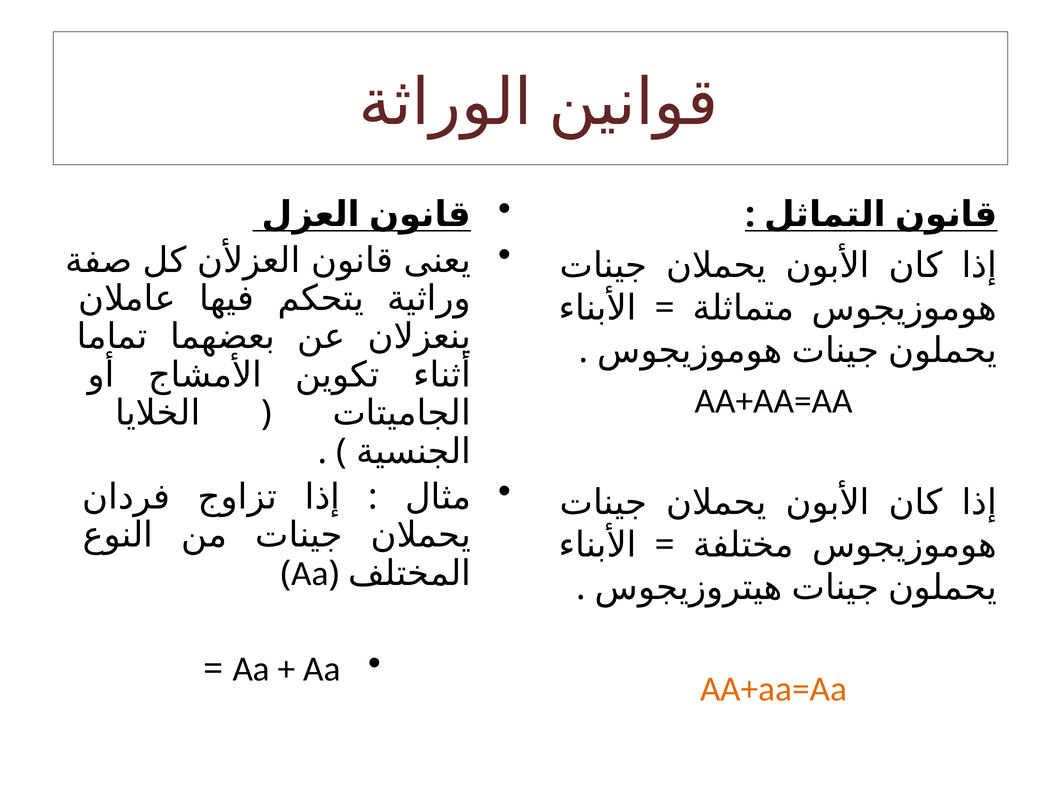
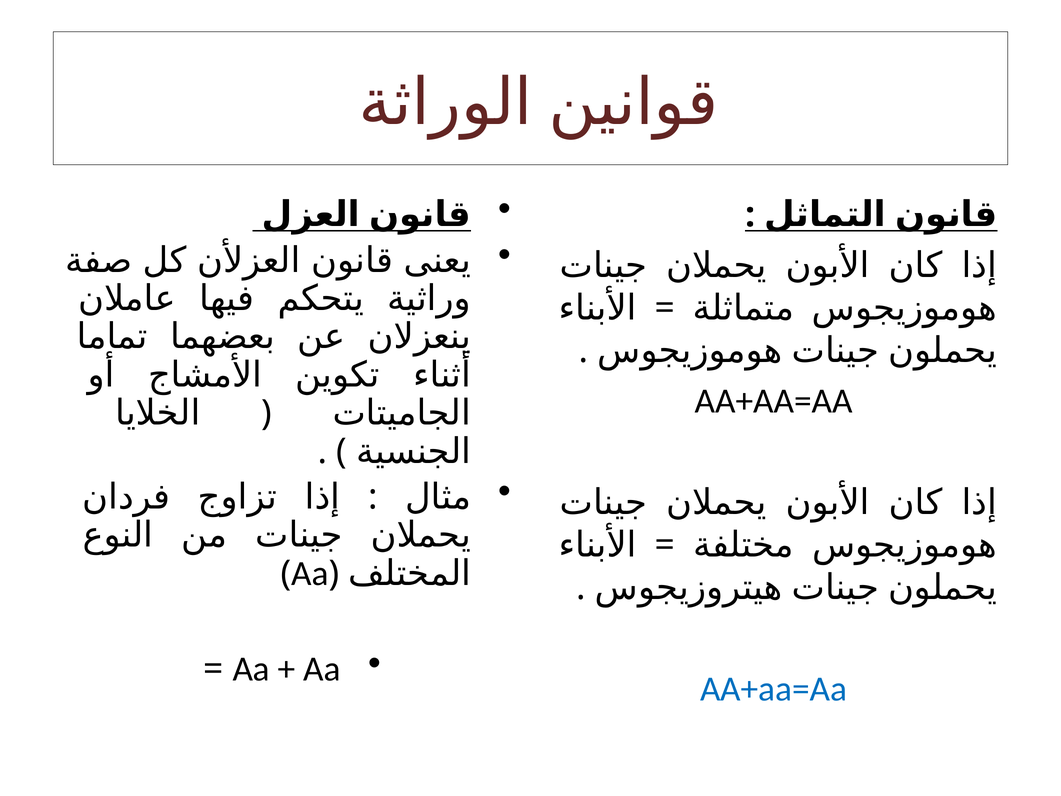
AA+aa=Aa at (774, 689) colour: orange -> blue
